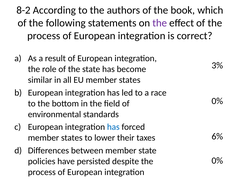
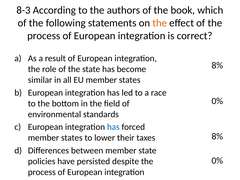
8-2: 8-2 -> 8-3
the at (160, 23) colour: purple -> orange
3% at (217, 65): 3% -> 8%
6% at (217, 136): 6% -> 8%
